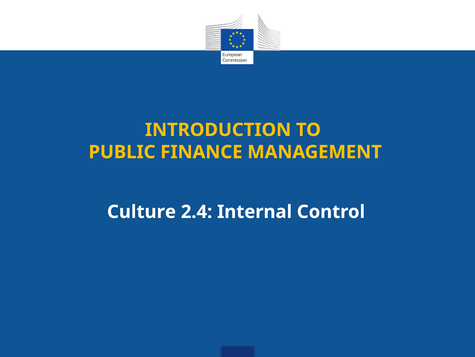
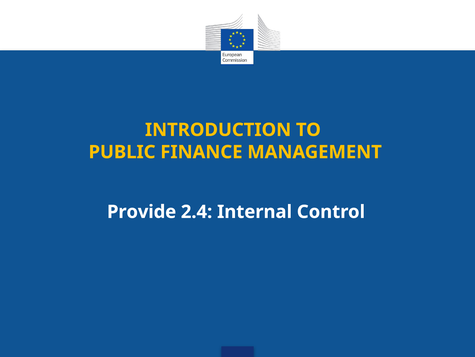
Culture: Culture -> Provide
